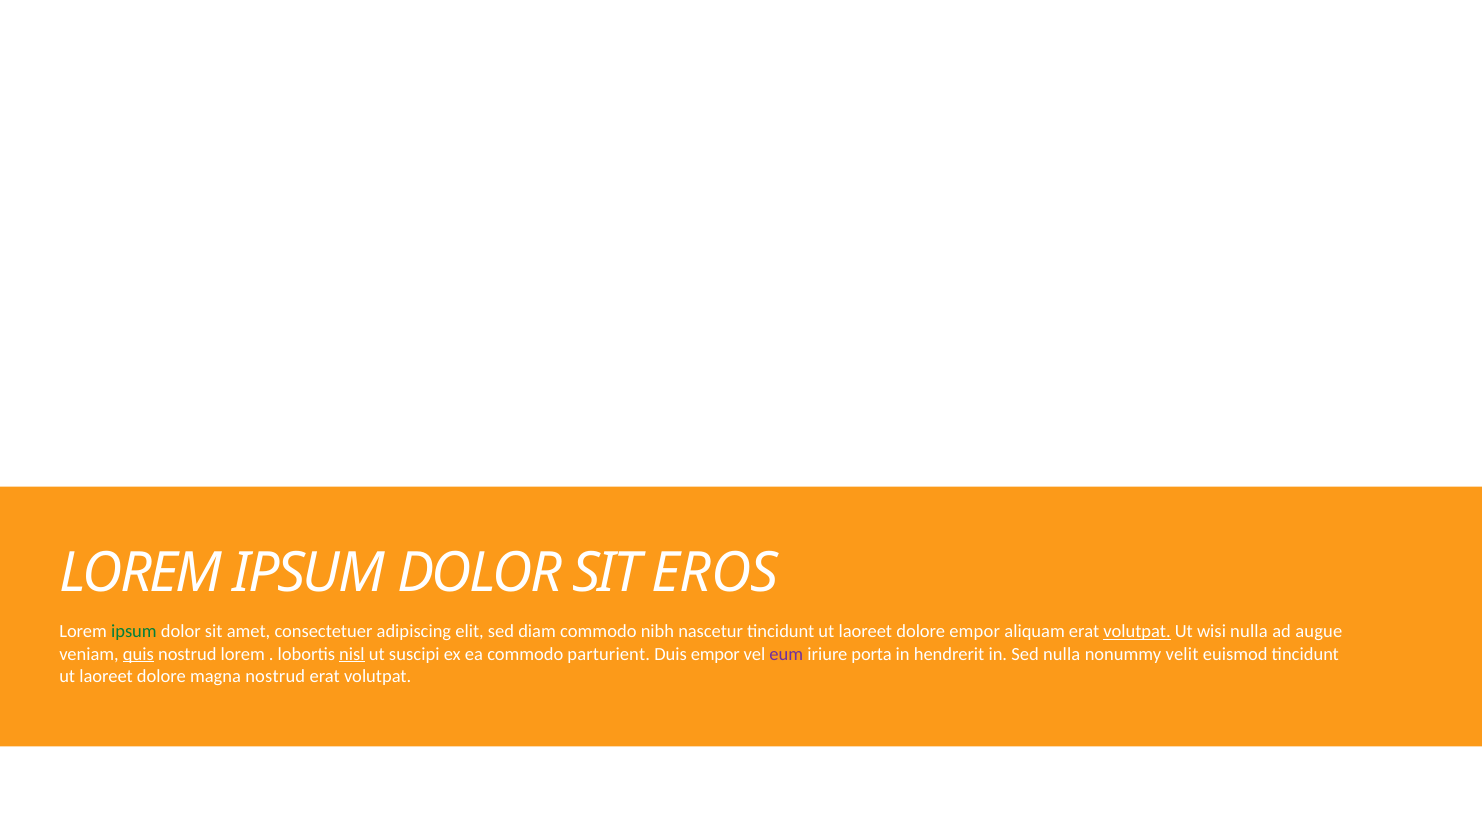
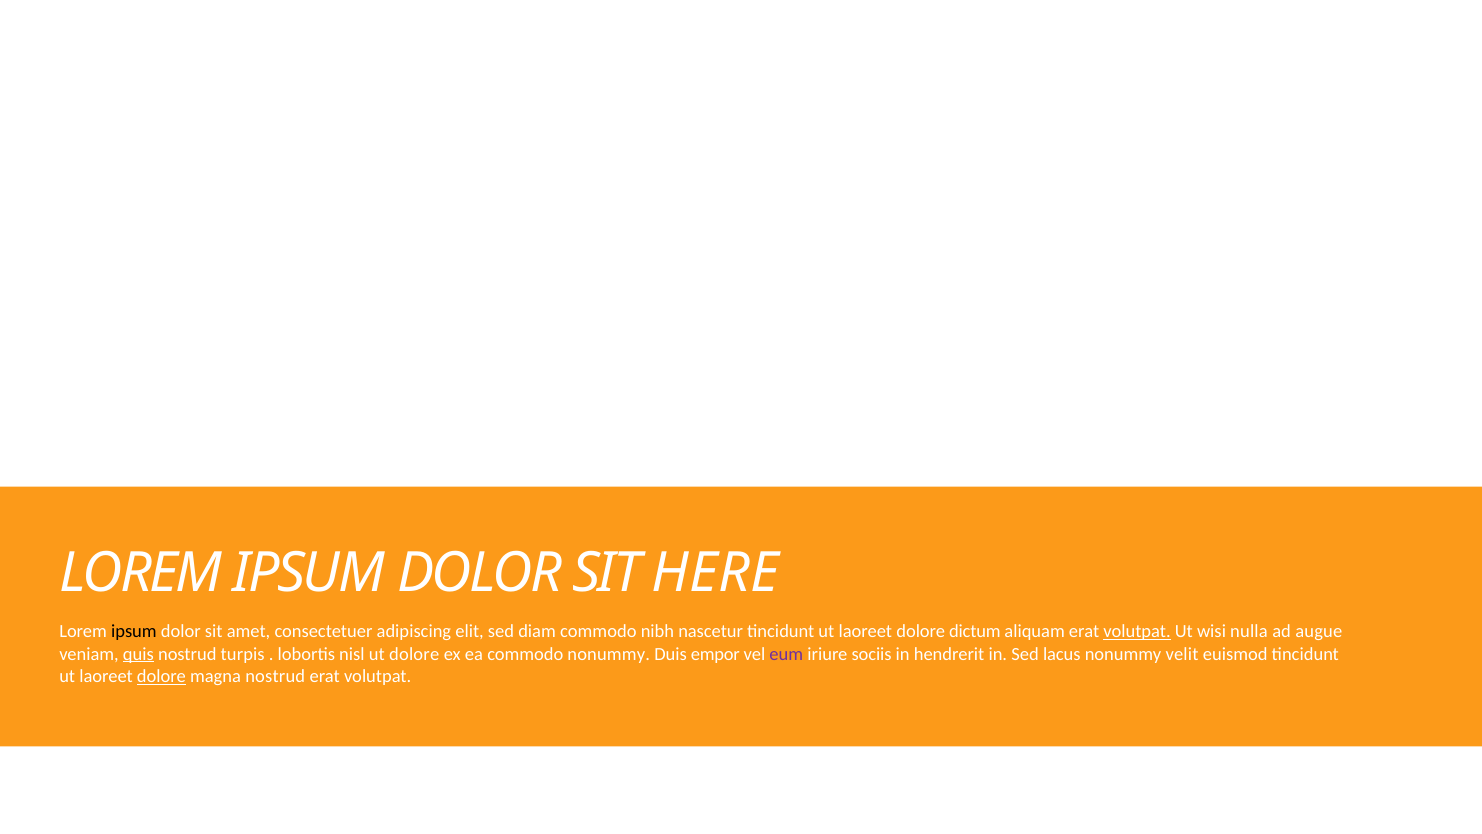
EROS: EROS -> HERE
ipsum at (134, 631) colour: green -> black
dolore empor: empor -> dictum
nostrud lorem: lorem -> turpis
nisl underline: present -> none
ut suscipi: suscipi -> dolore
commodo parturient: parturient -> nonummy
porta: porta -> sociis
Sed nulla: nulla -> lacus
dolore at (161, 676) underline: none -> present
